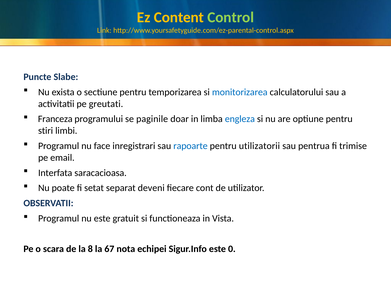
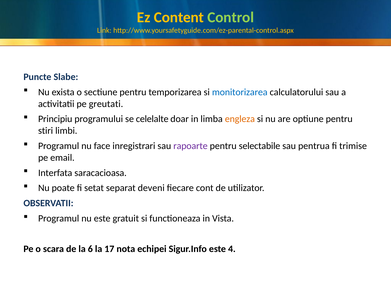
Franceza: Franceza -> Principiu
paginile: paginile -> celelalte
engleza colour: blue -> orange
rapoarte colour: blue -> purple
utilizatorii: utilizatorii -> selectabile
8: 8 -> 6
67: 67 -> 17
0: 0 -> 4
